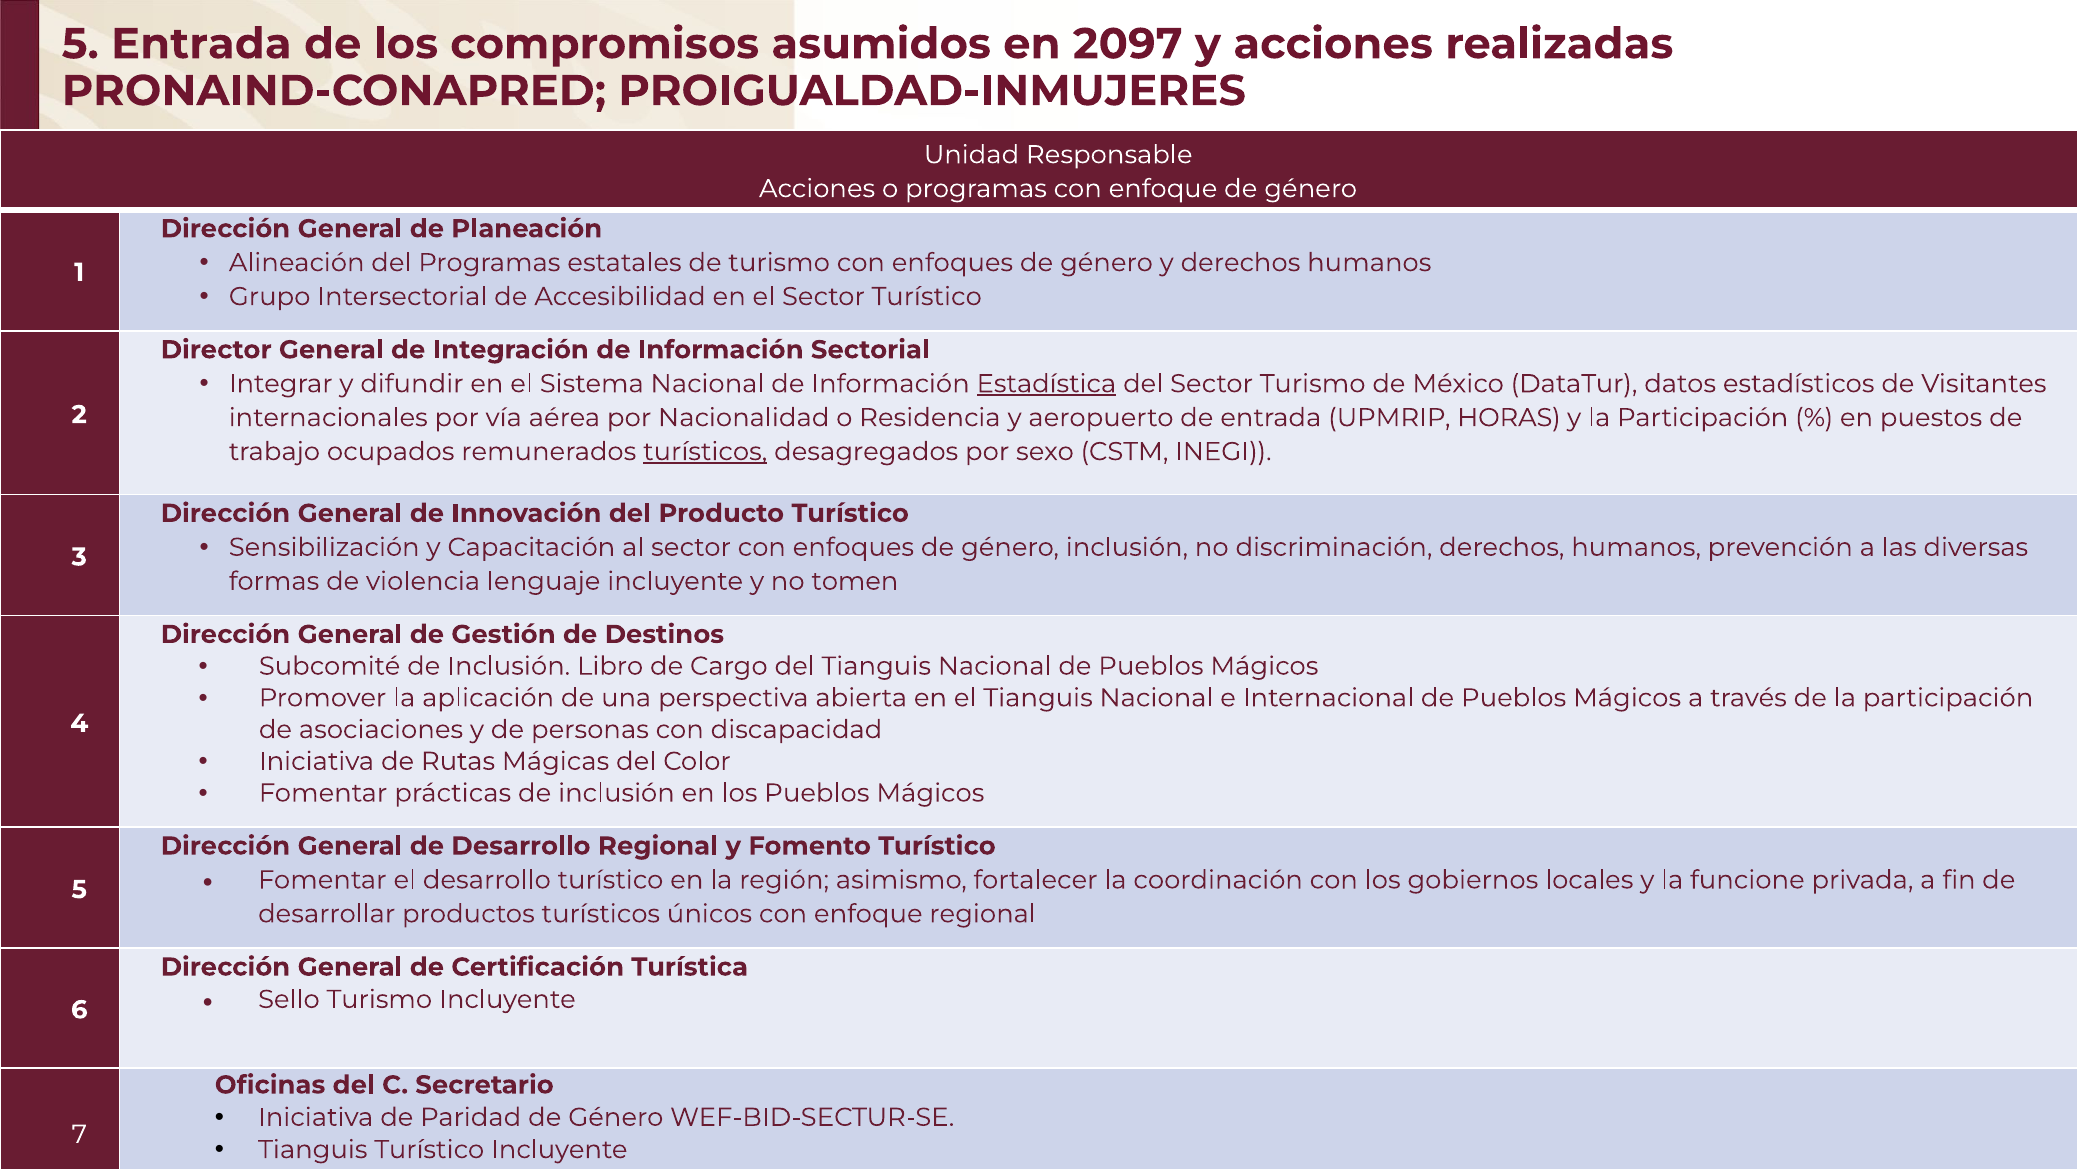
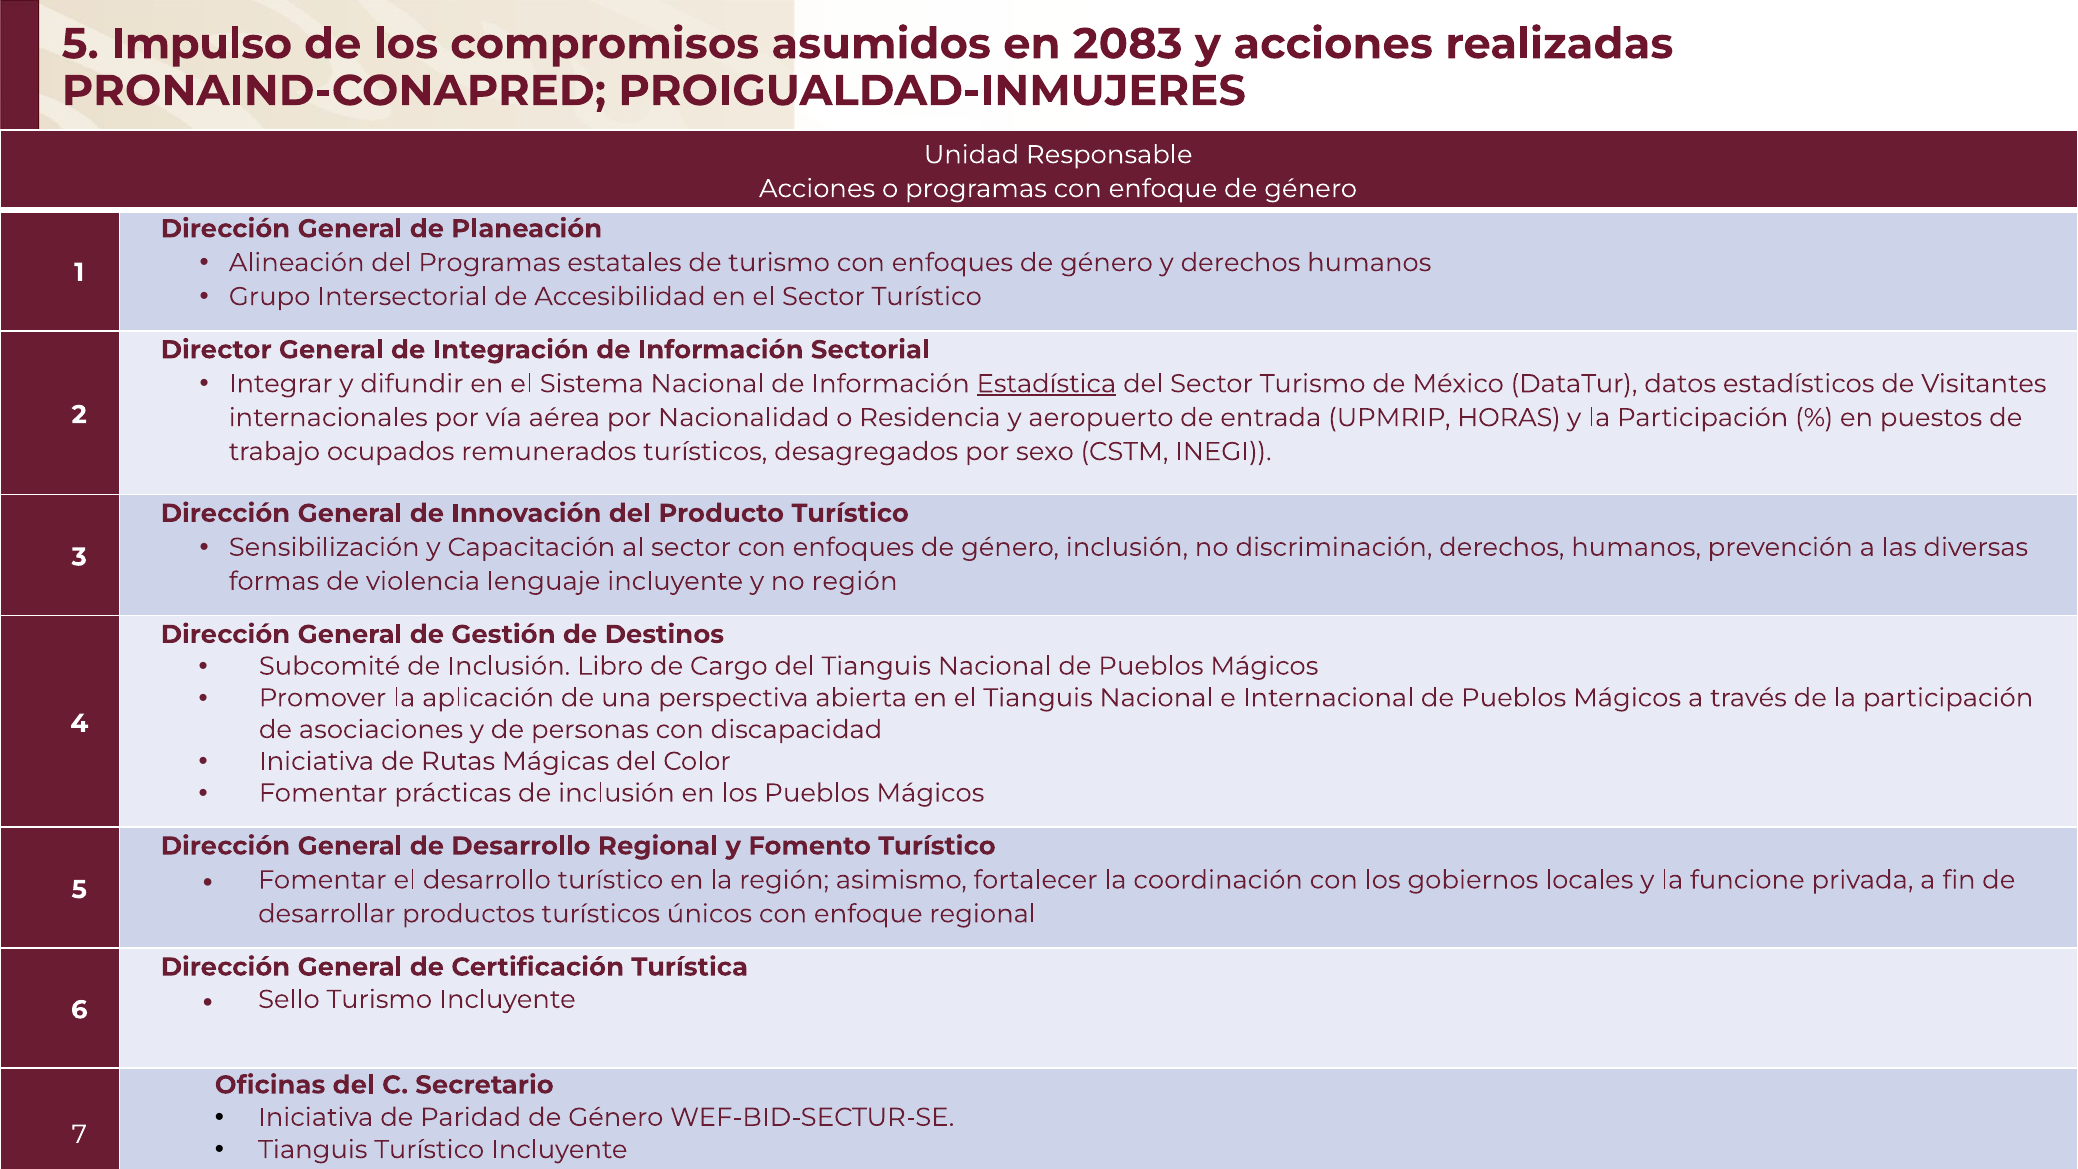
5 Entrada: Entrada -> Impulso
2097: 2097 -> 2083
turísticos at (705, 452) underline: present -> none
no tomen: tomen -> región
